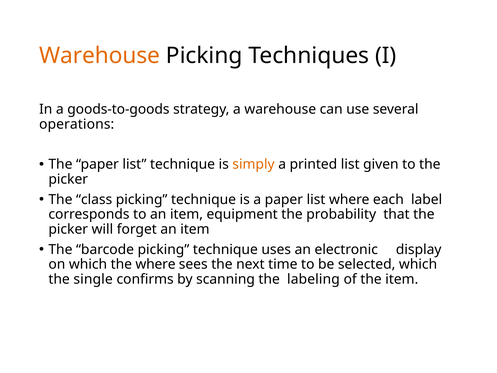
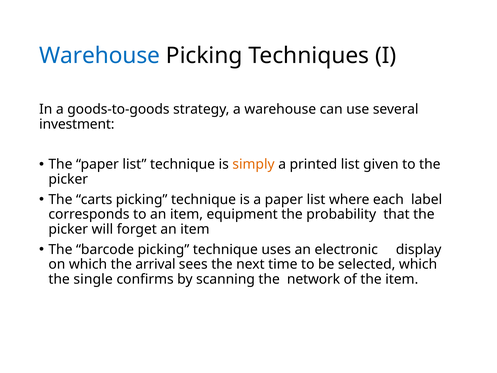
Warehouse at (100, 56) colour: orange -> blue
operations: operations -> investment
class: class -> carts
the where: where -> arrival
labeling: labeling -> network
